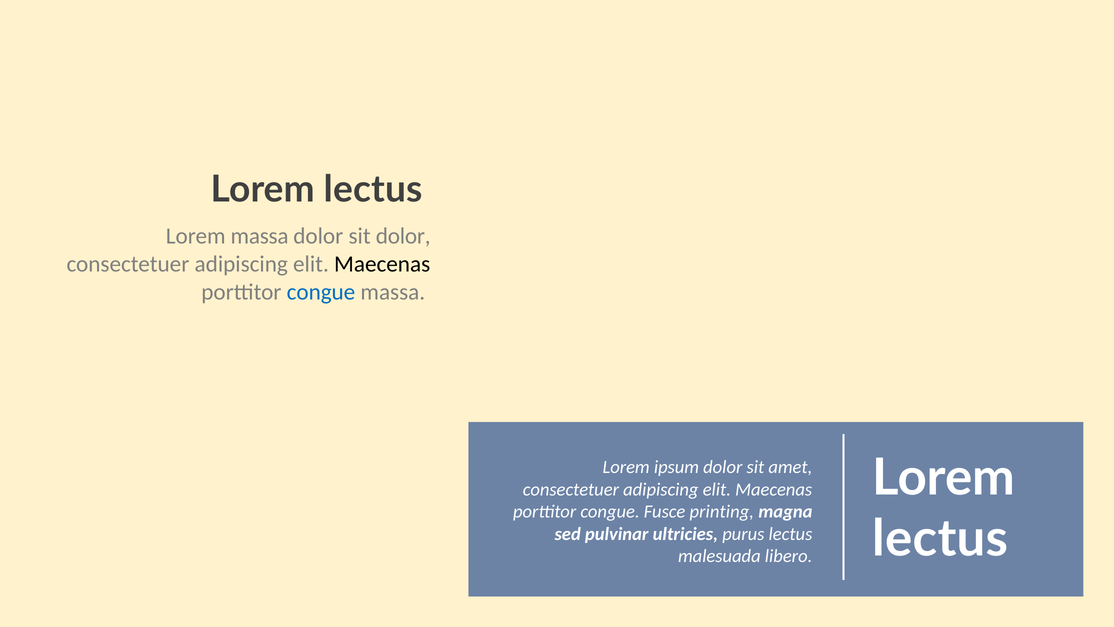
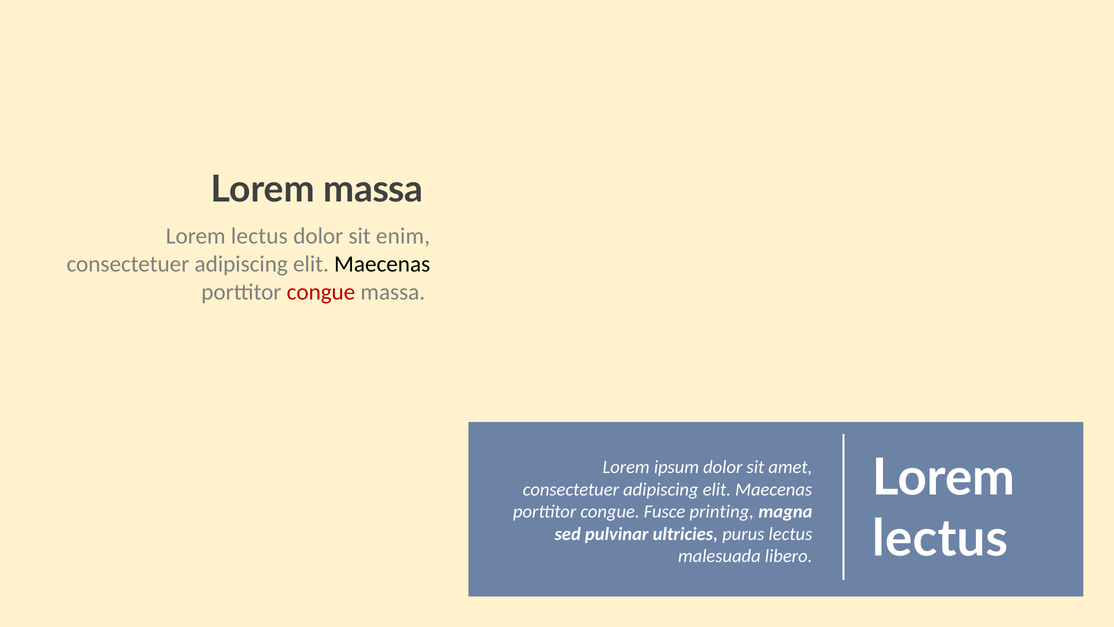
lectus at (373, 189): lectus -> massa
massa at (260, 236): massa -> lectus
sit dolor: dolor -> enim
congue at (321, 292) colour: blue -> red
